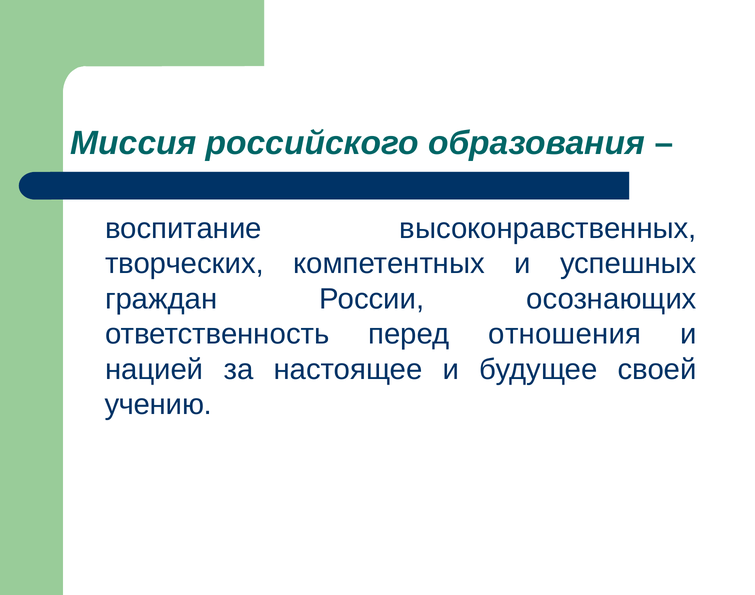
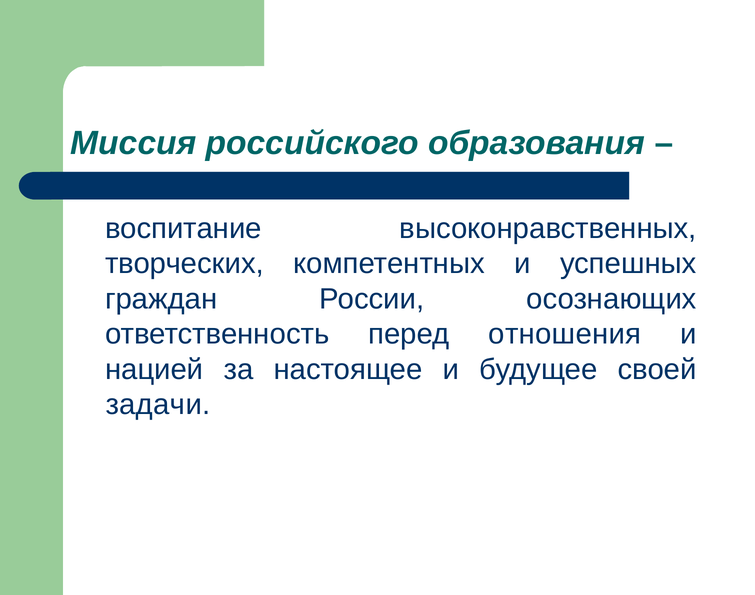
учению: учению -> задачи
